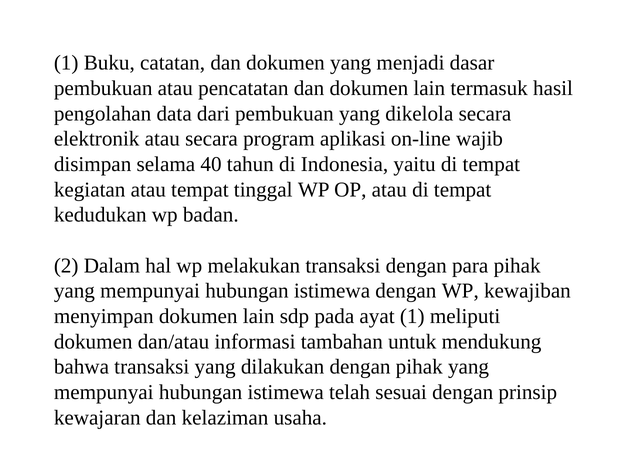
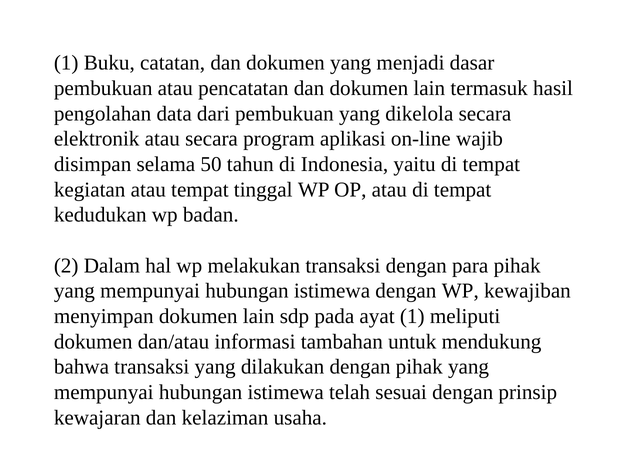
40: 40 -> 50
